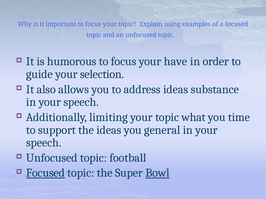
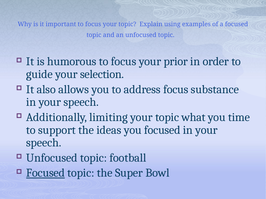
have: have -> prior
address ideas: ideas -> focus
you general: general -> focused
Bowl underline: present -> none
